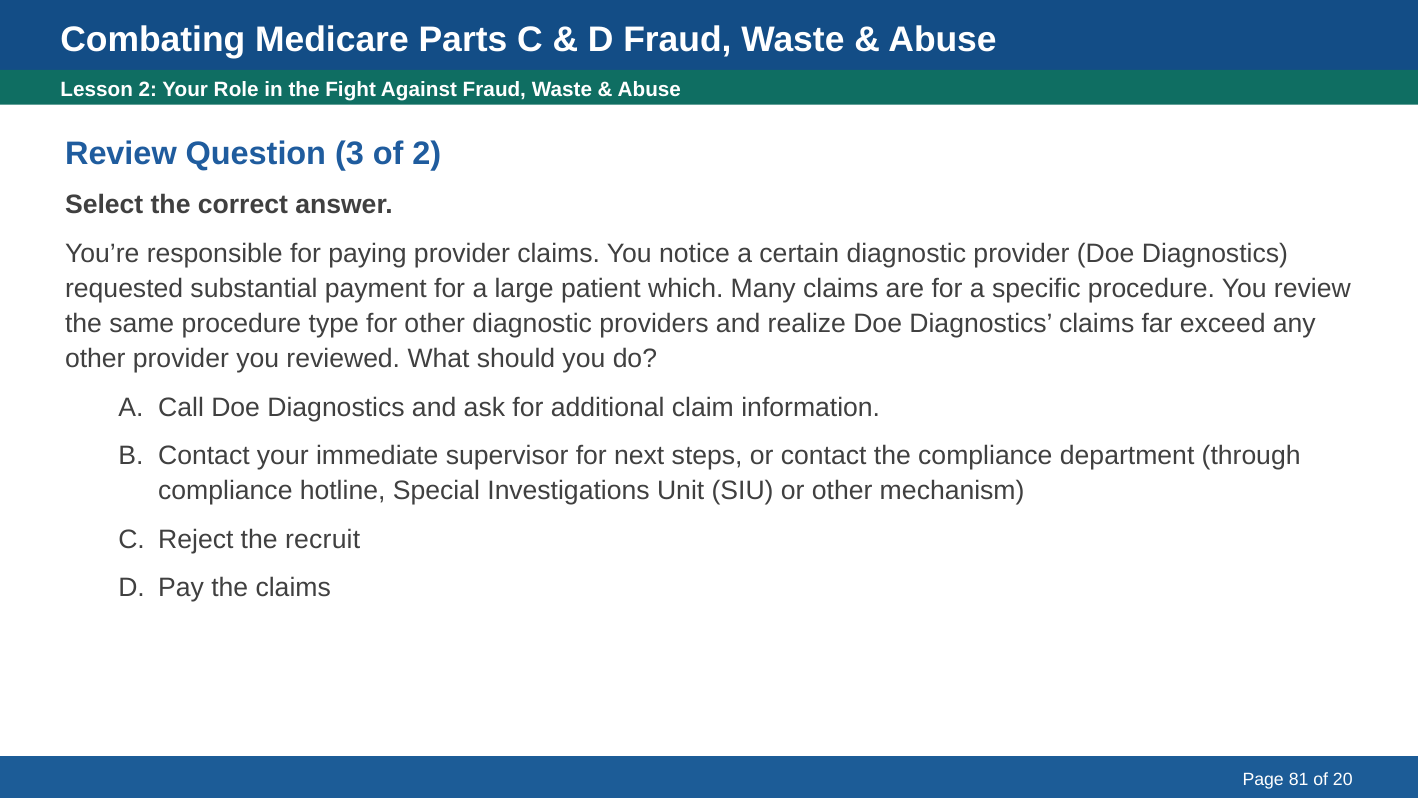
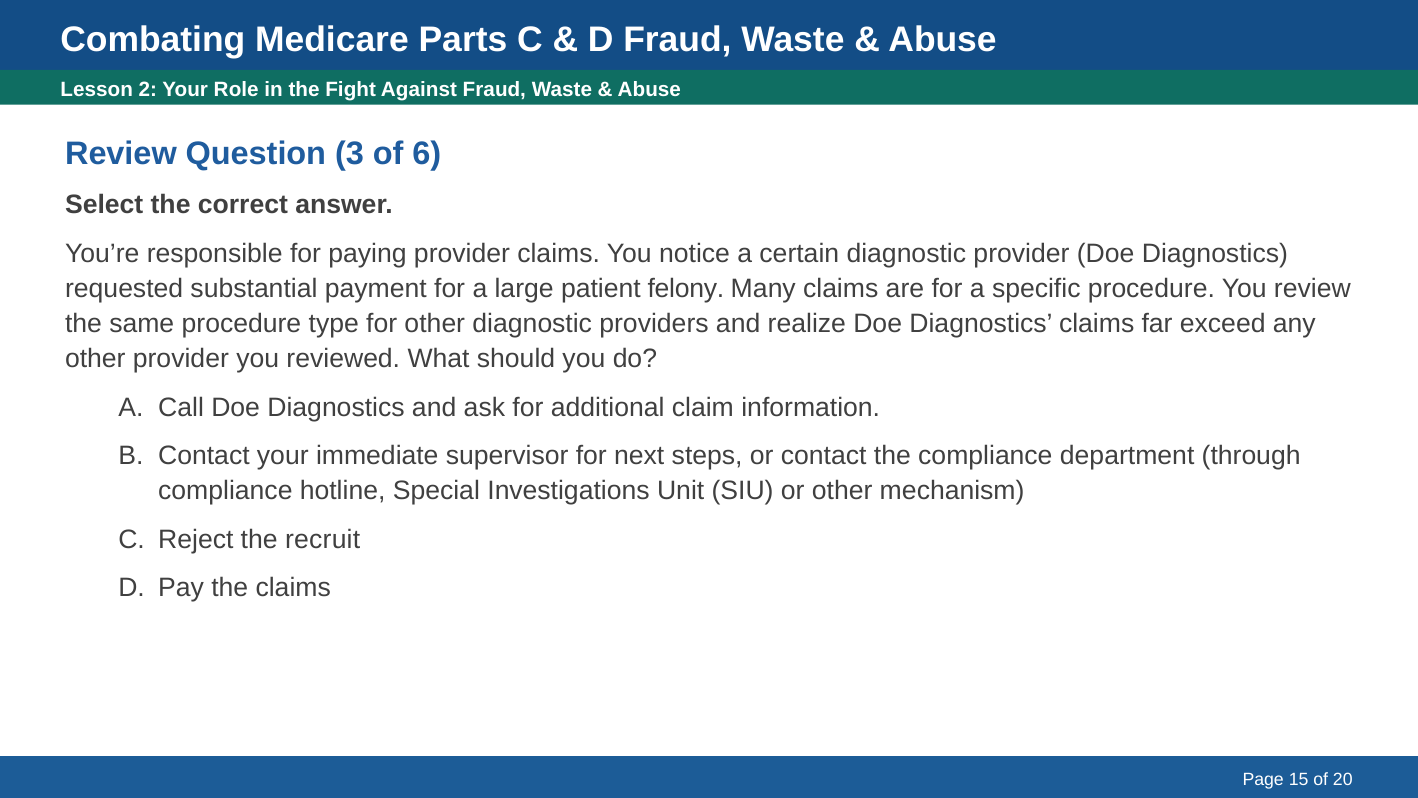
of 2: 2 -> 6
which: which -> felony
81: 81 -> 15
